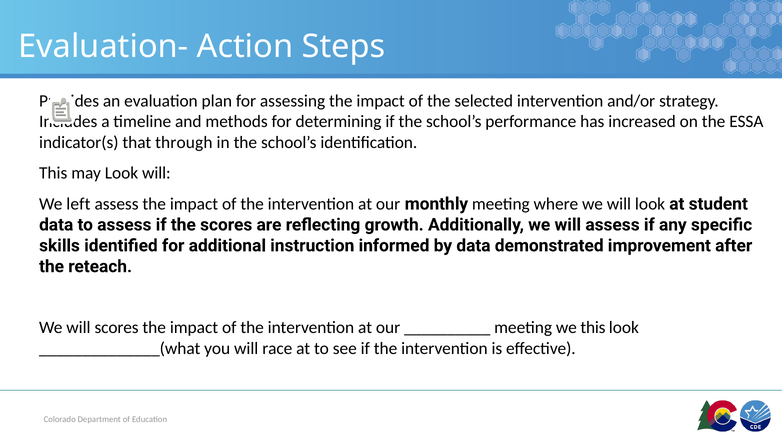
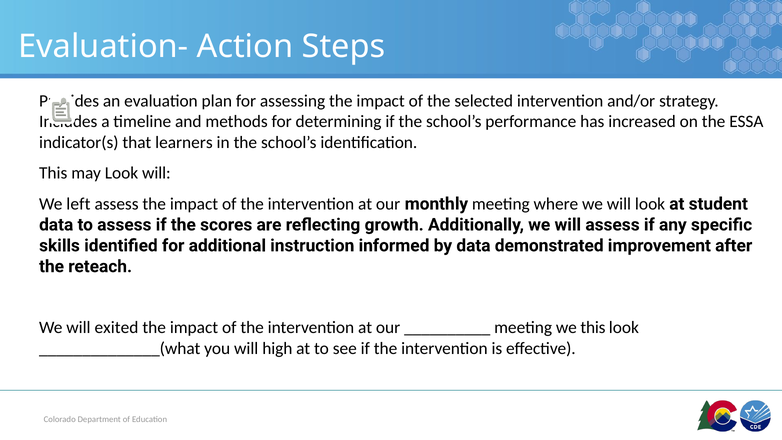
through: through -> learners
will scores: scores -> exited
race: race -> high
